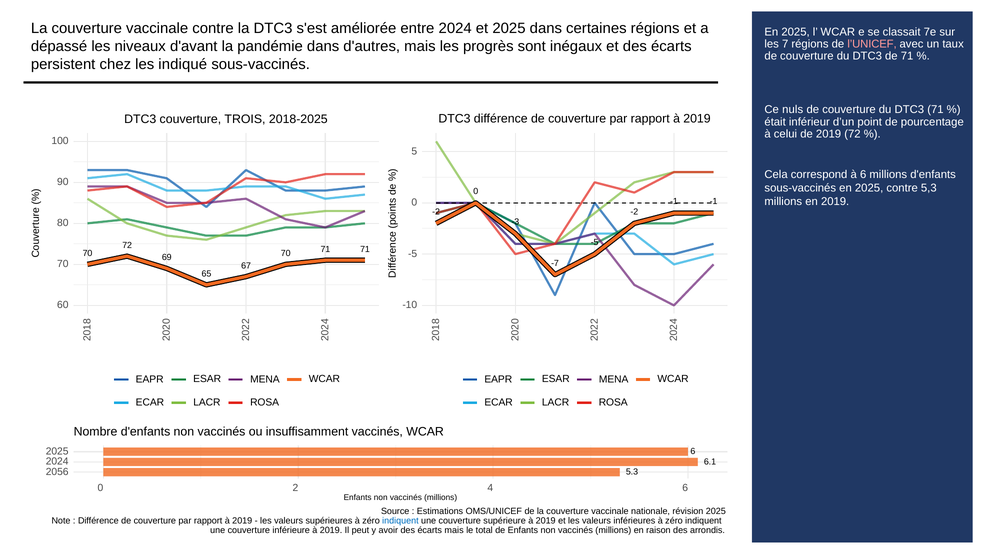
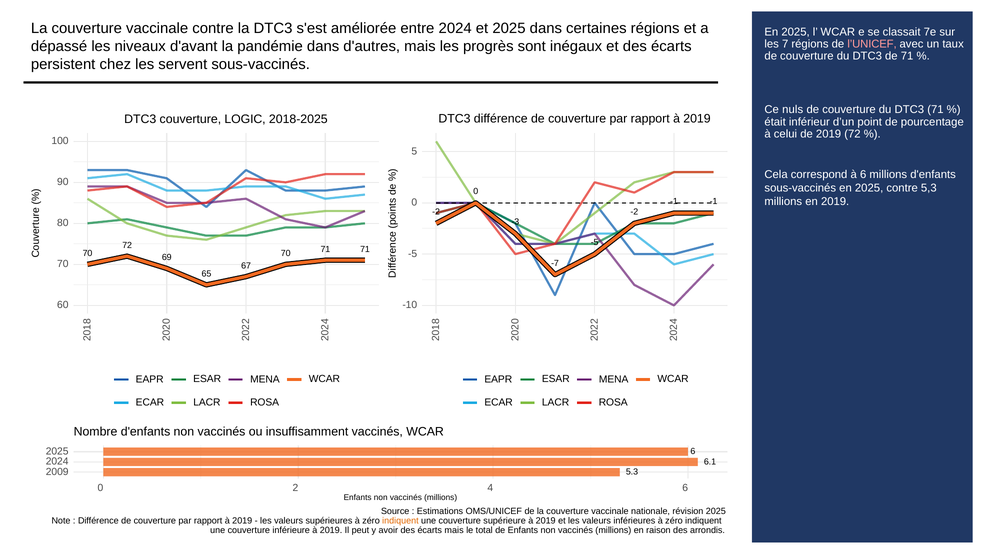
indiqué: indiqué -> servent
TROIS: TROIS -> LOGIC
2056: 2056 -> 2009
indiquent at (400, 521) colour: blue -> orange
